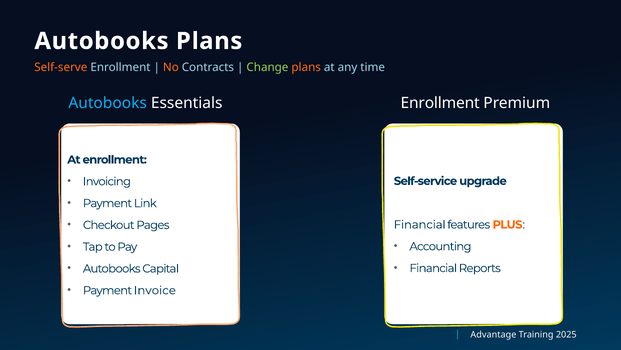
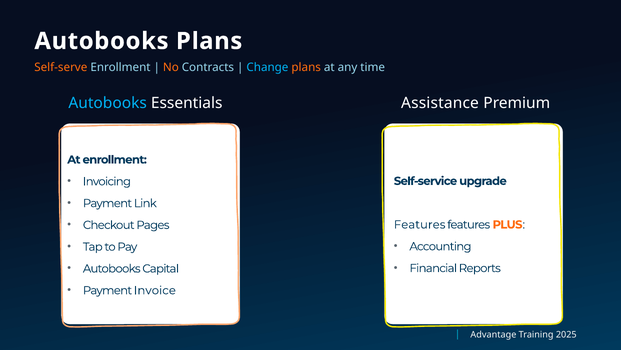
Change colour: light green -> light blue
Essentials Enrollment: Enrollment -> Assistance
Financial at (420, 224): Financial -> Features
